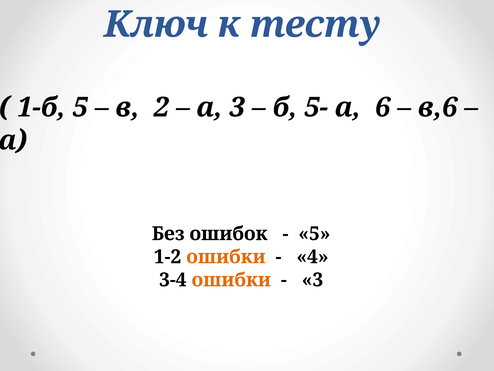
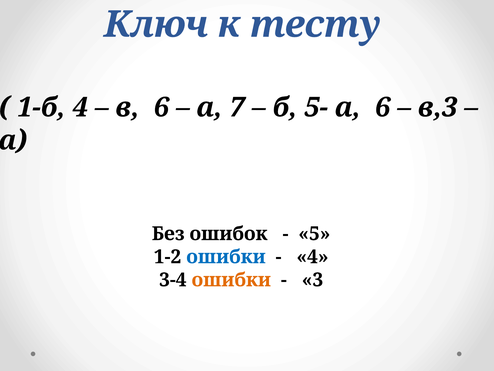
1-б 5: 5 -> 4
в 2: 2 -> 6
а 3: 3 -> 7
в,6: в,6 -> в,3
ошибки at (226, 257) colour: orange -> blue
